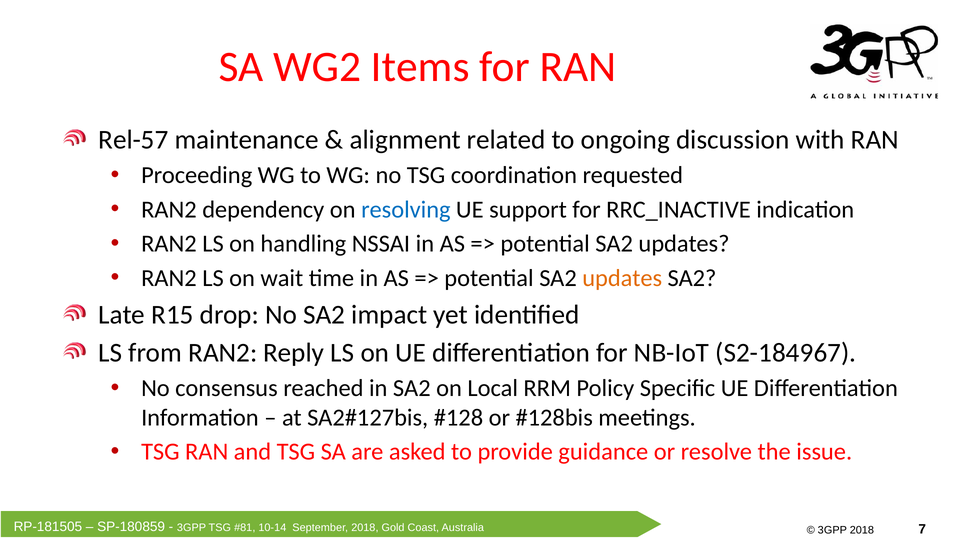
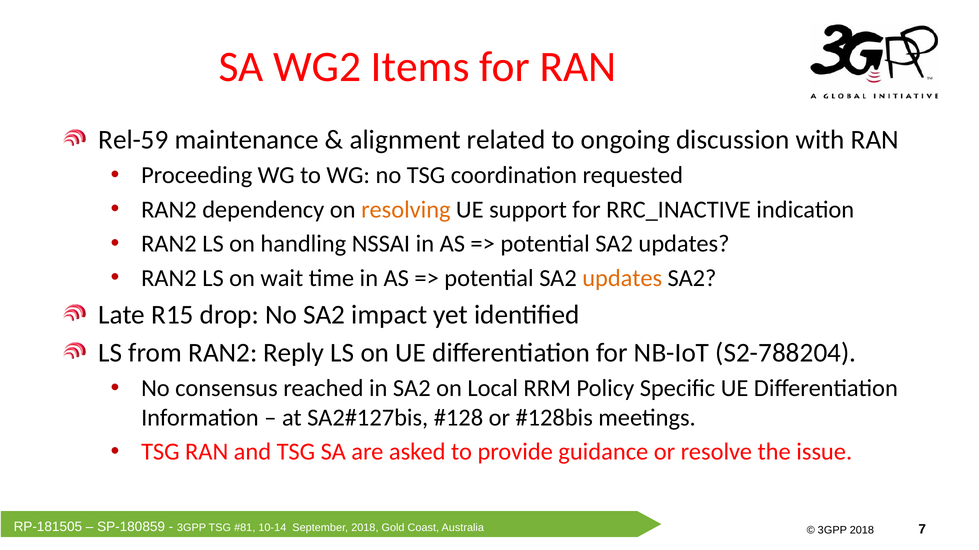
Rel-57: Rel-57 -> Rel-59
resolving colour: blue -> orange
S2-184967: S2-184967 -> S2-788204
